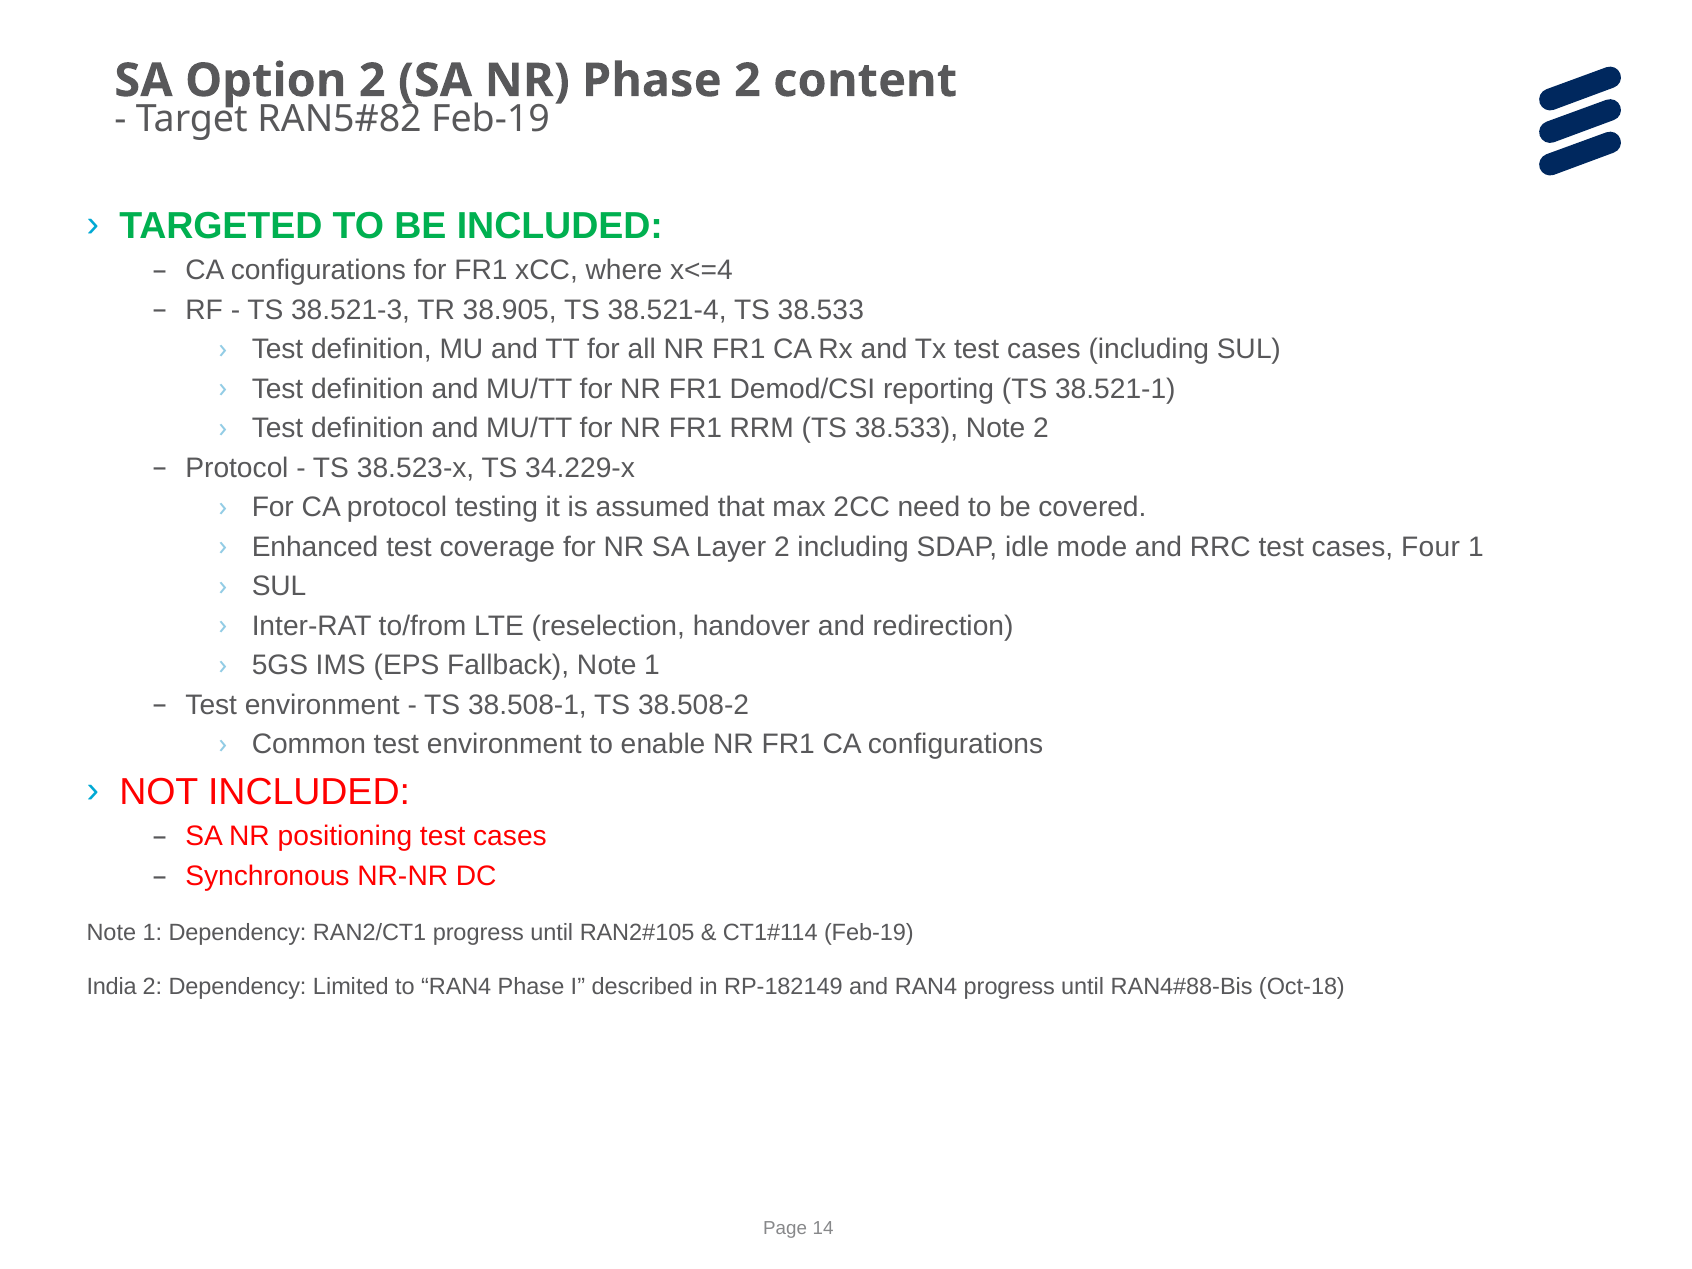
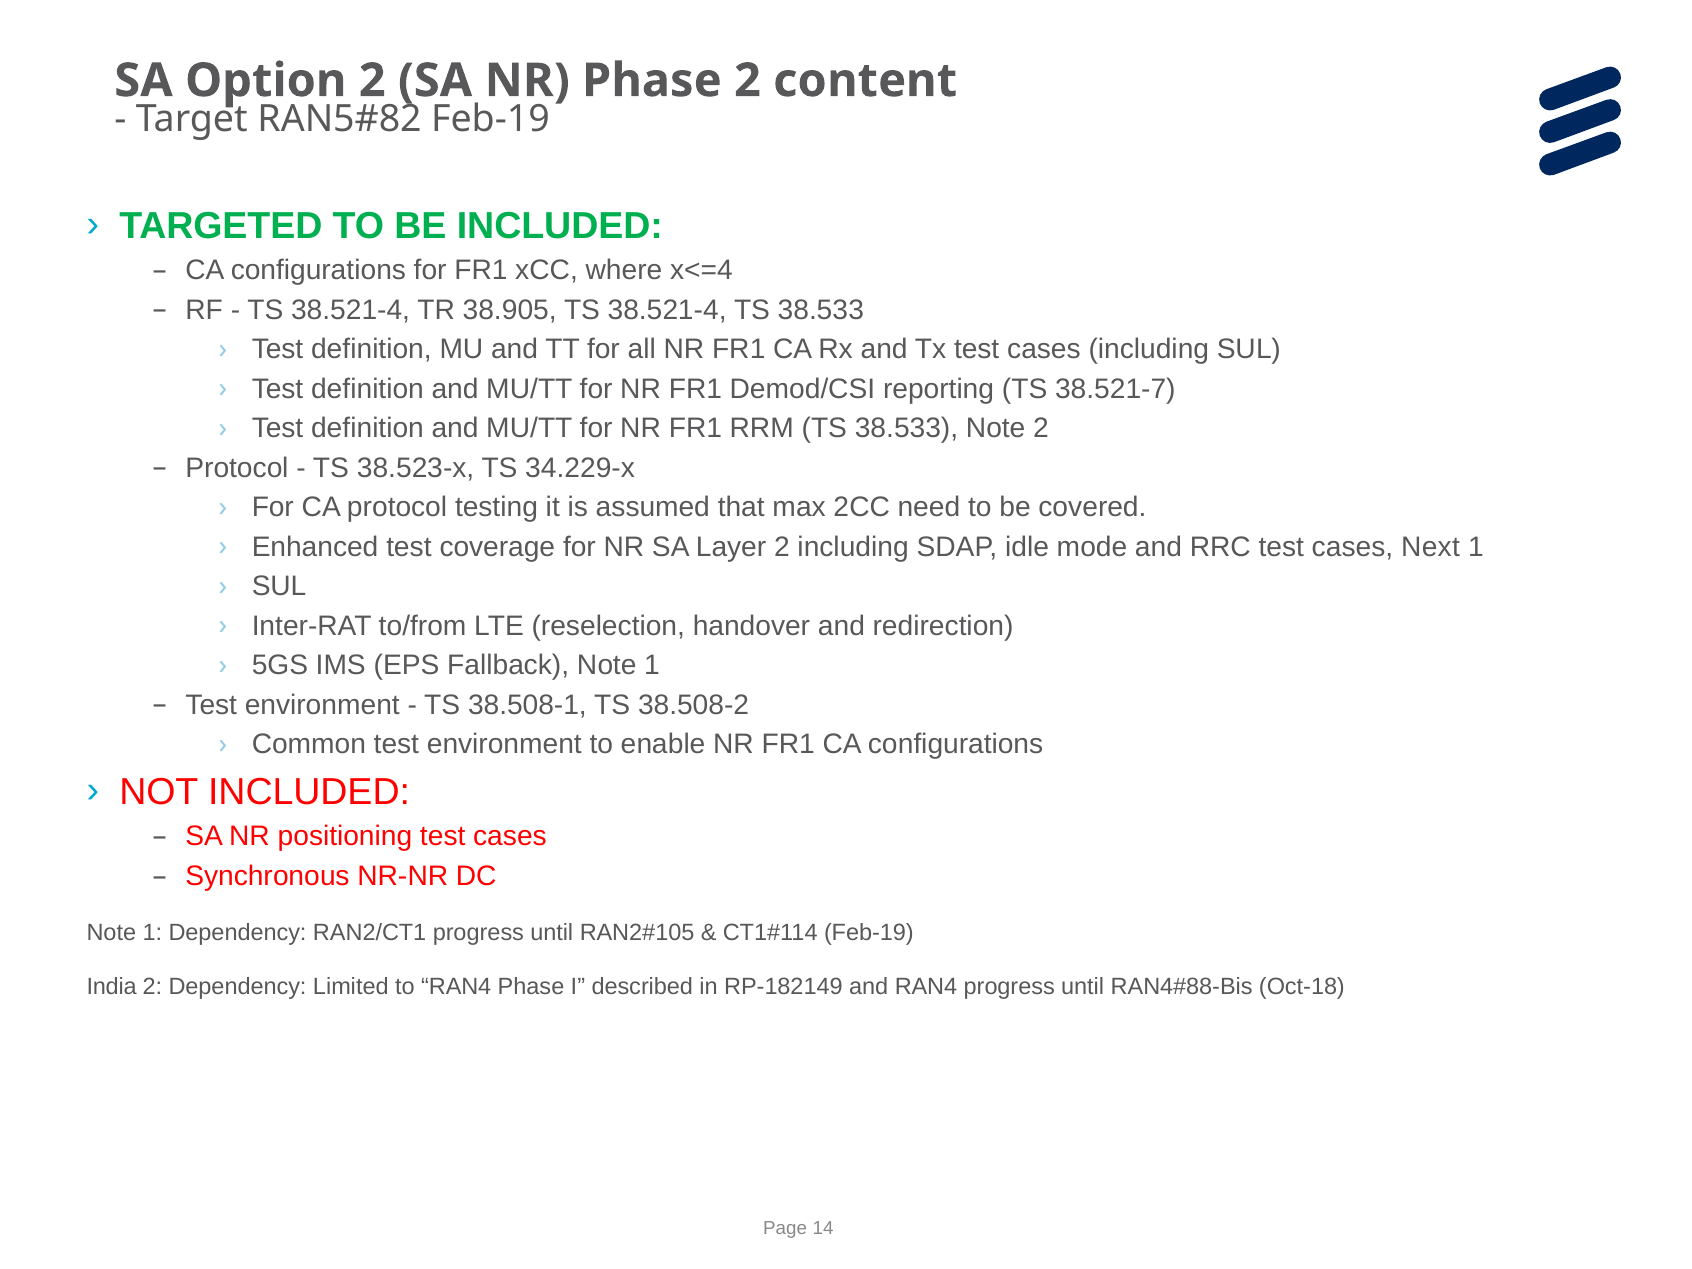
38.521-3 at (351, 310): 38.521-3 -> 38.521-4
38.521-1: 38.521-1 -> 38.521-7
Four: Four -> Next
